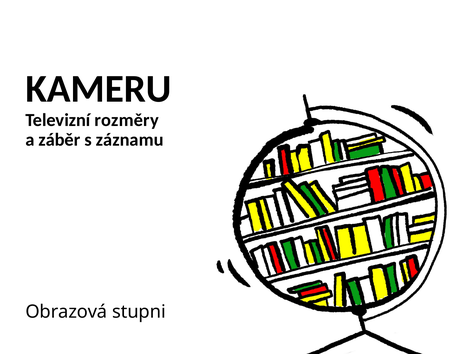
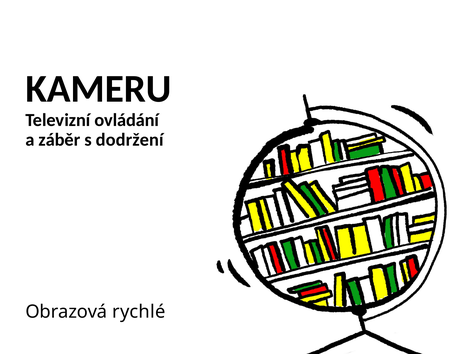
rozměry: rozměry -> ovládání
záznamu: záznamu -> dodržení
stupni: stupni -> rychlé
